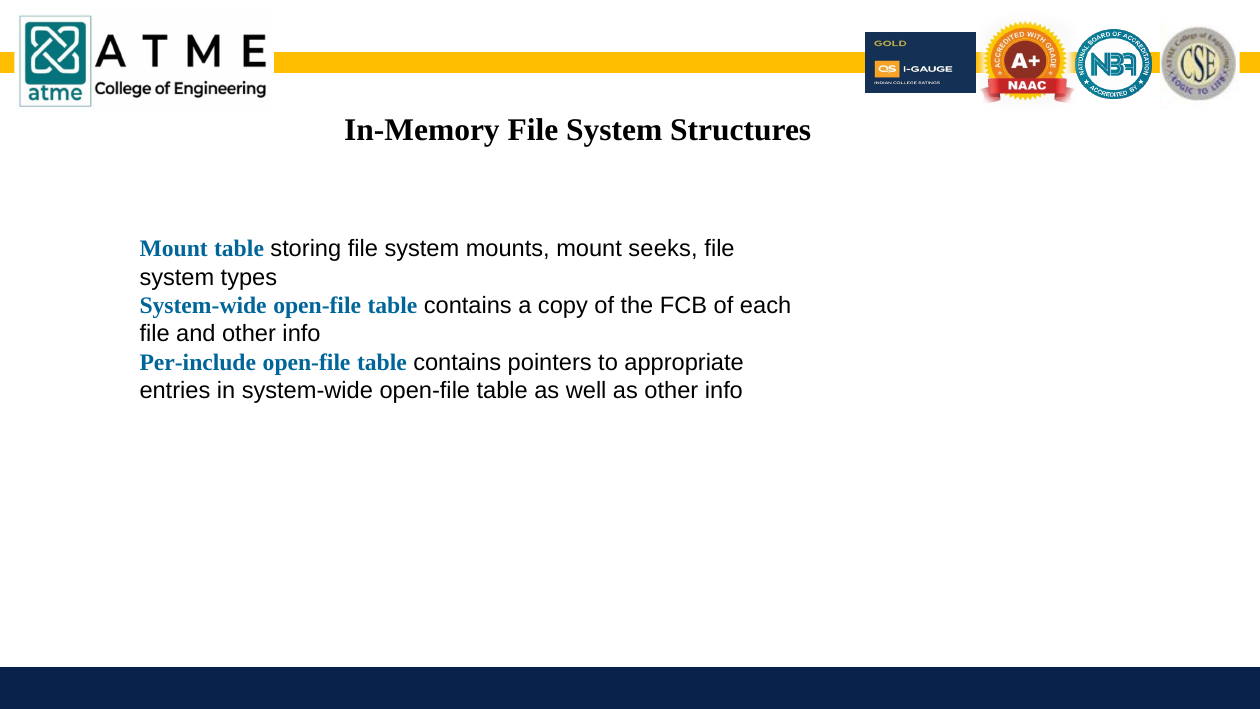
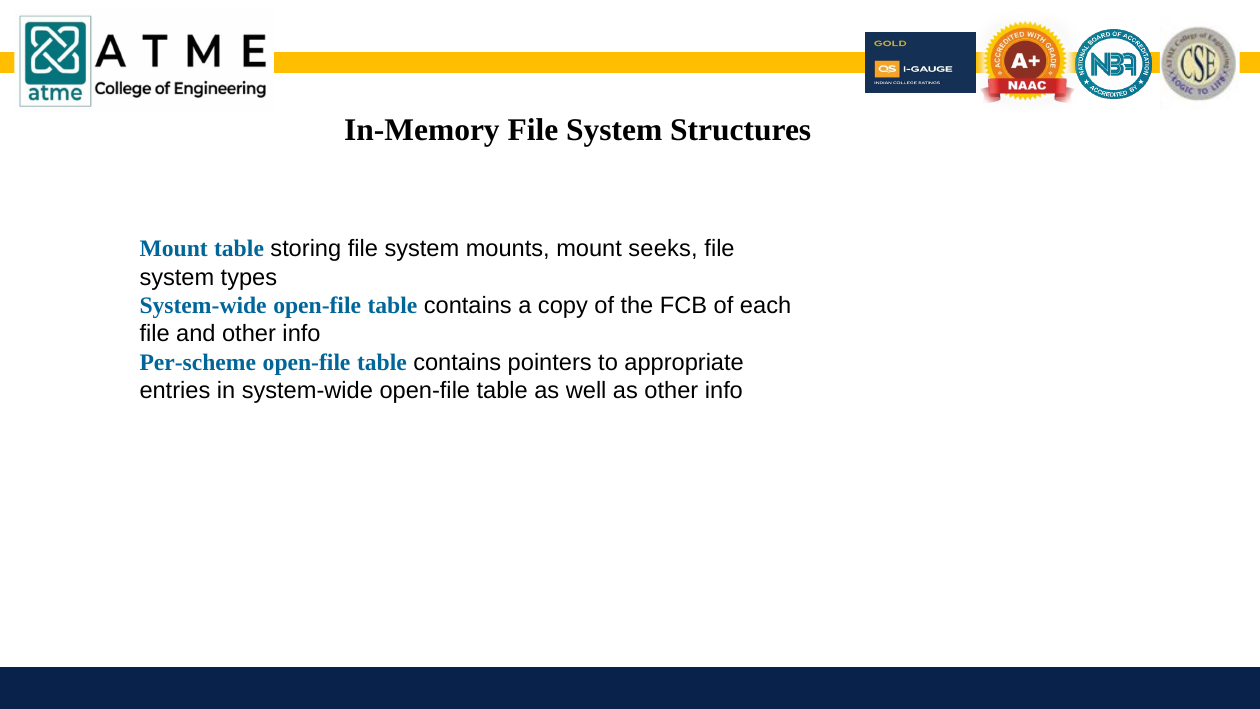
Per-include: Per-include -> Per-scheme
